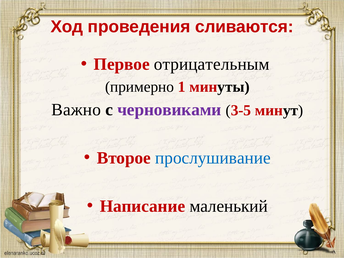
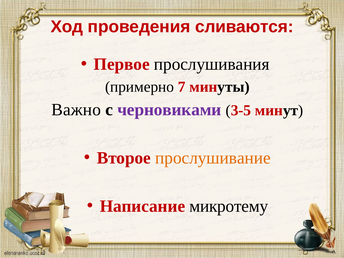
отрицательным: отрицательным -> прослушивания
1: 1 -> 7
прослушивание colour: blue -> orange
маленький: маленький -> микротему
